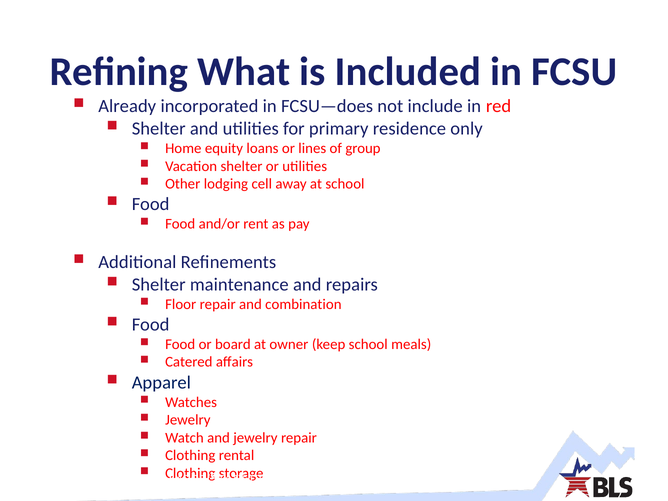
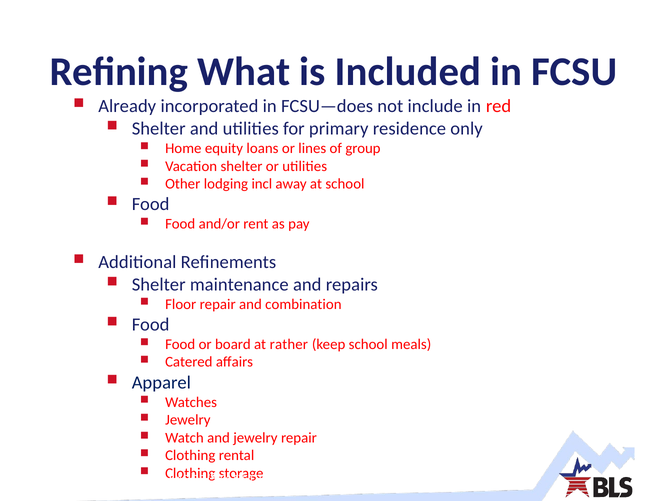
cell: cell -> incl
owner: owner -> rather
